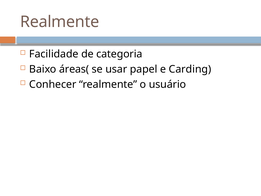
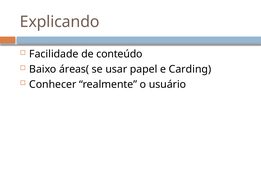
Realmente at (60, 22): Realmente -> Explicando
categoria: categoria -> conteúdo
